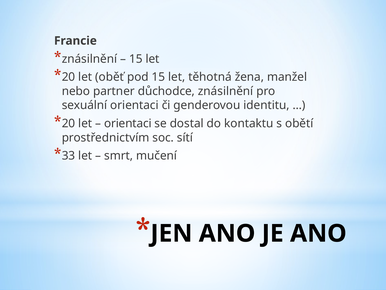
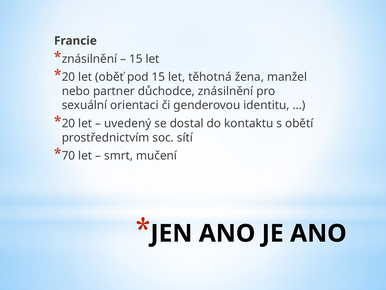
orientaci at (128, 123): orientaci -> uvedený
33: 33 -> 70
